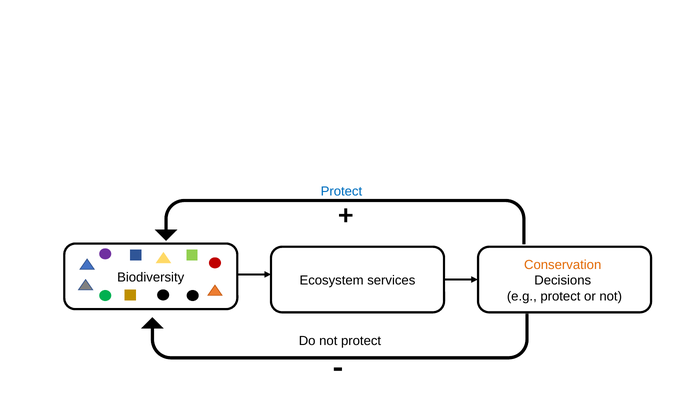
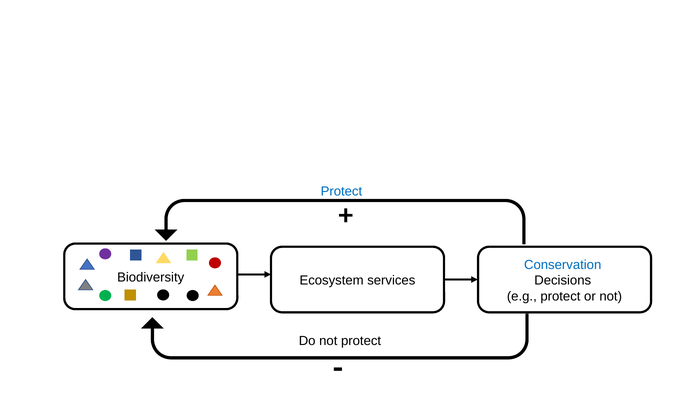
Conservation colour: orange -> blue
